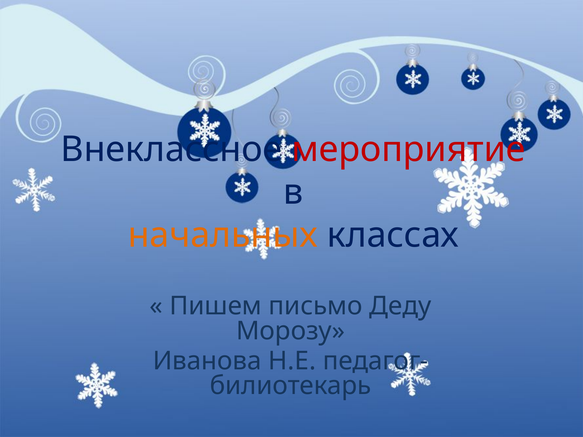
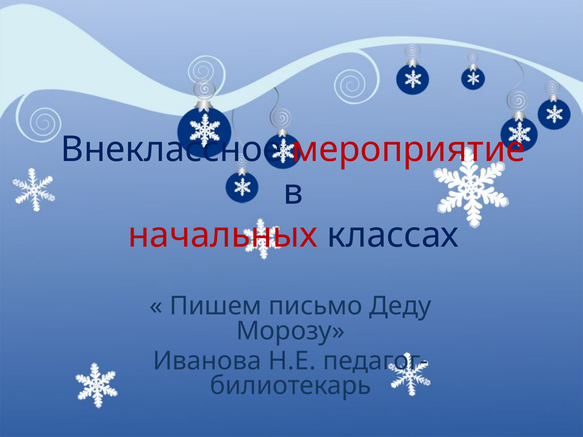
начальных colour: orange -> red
